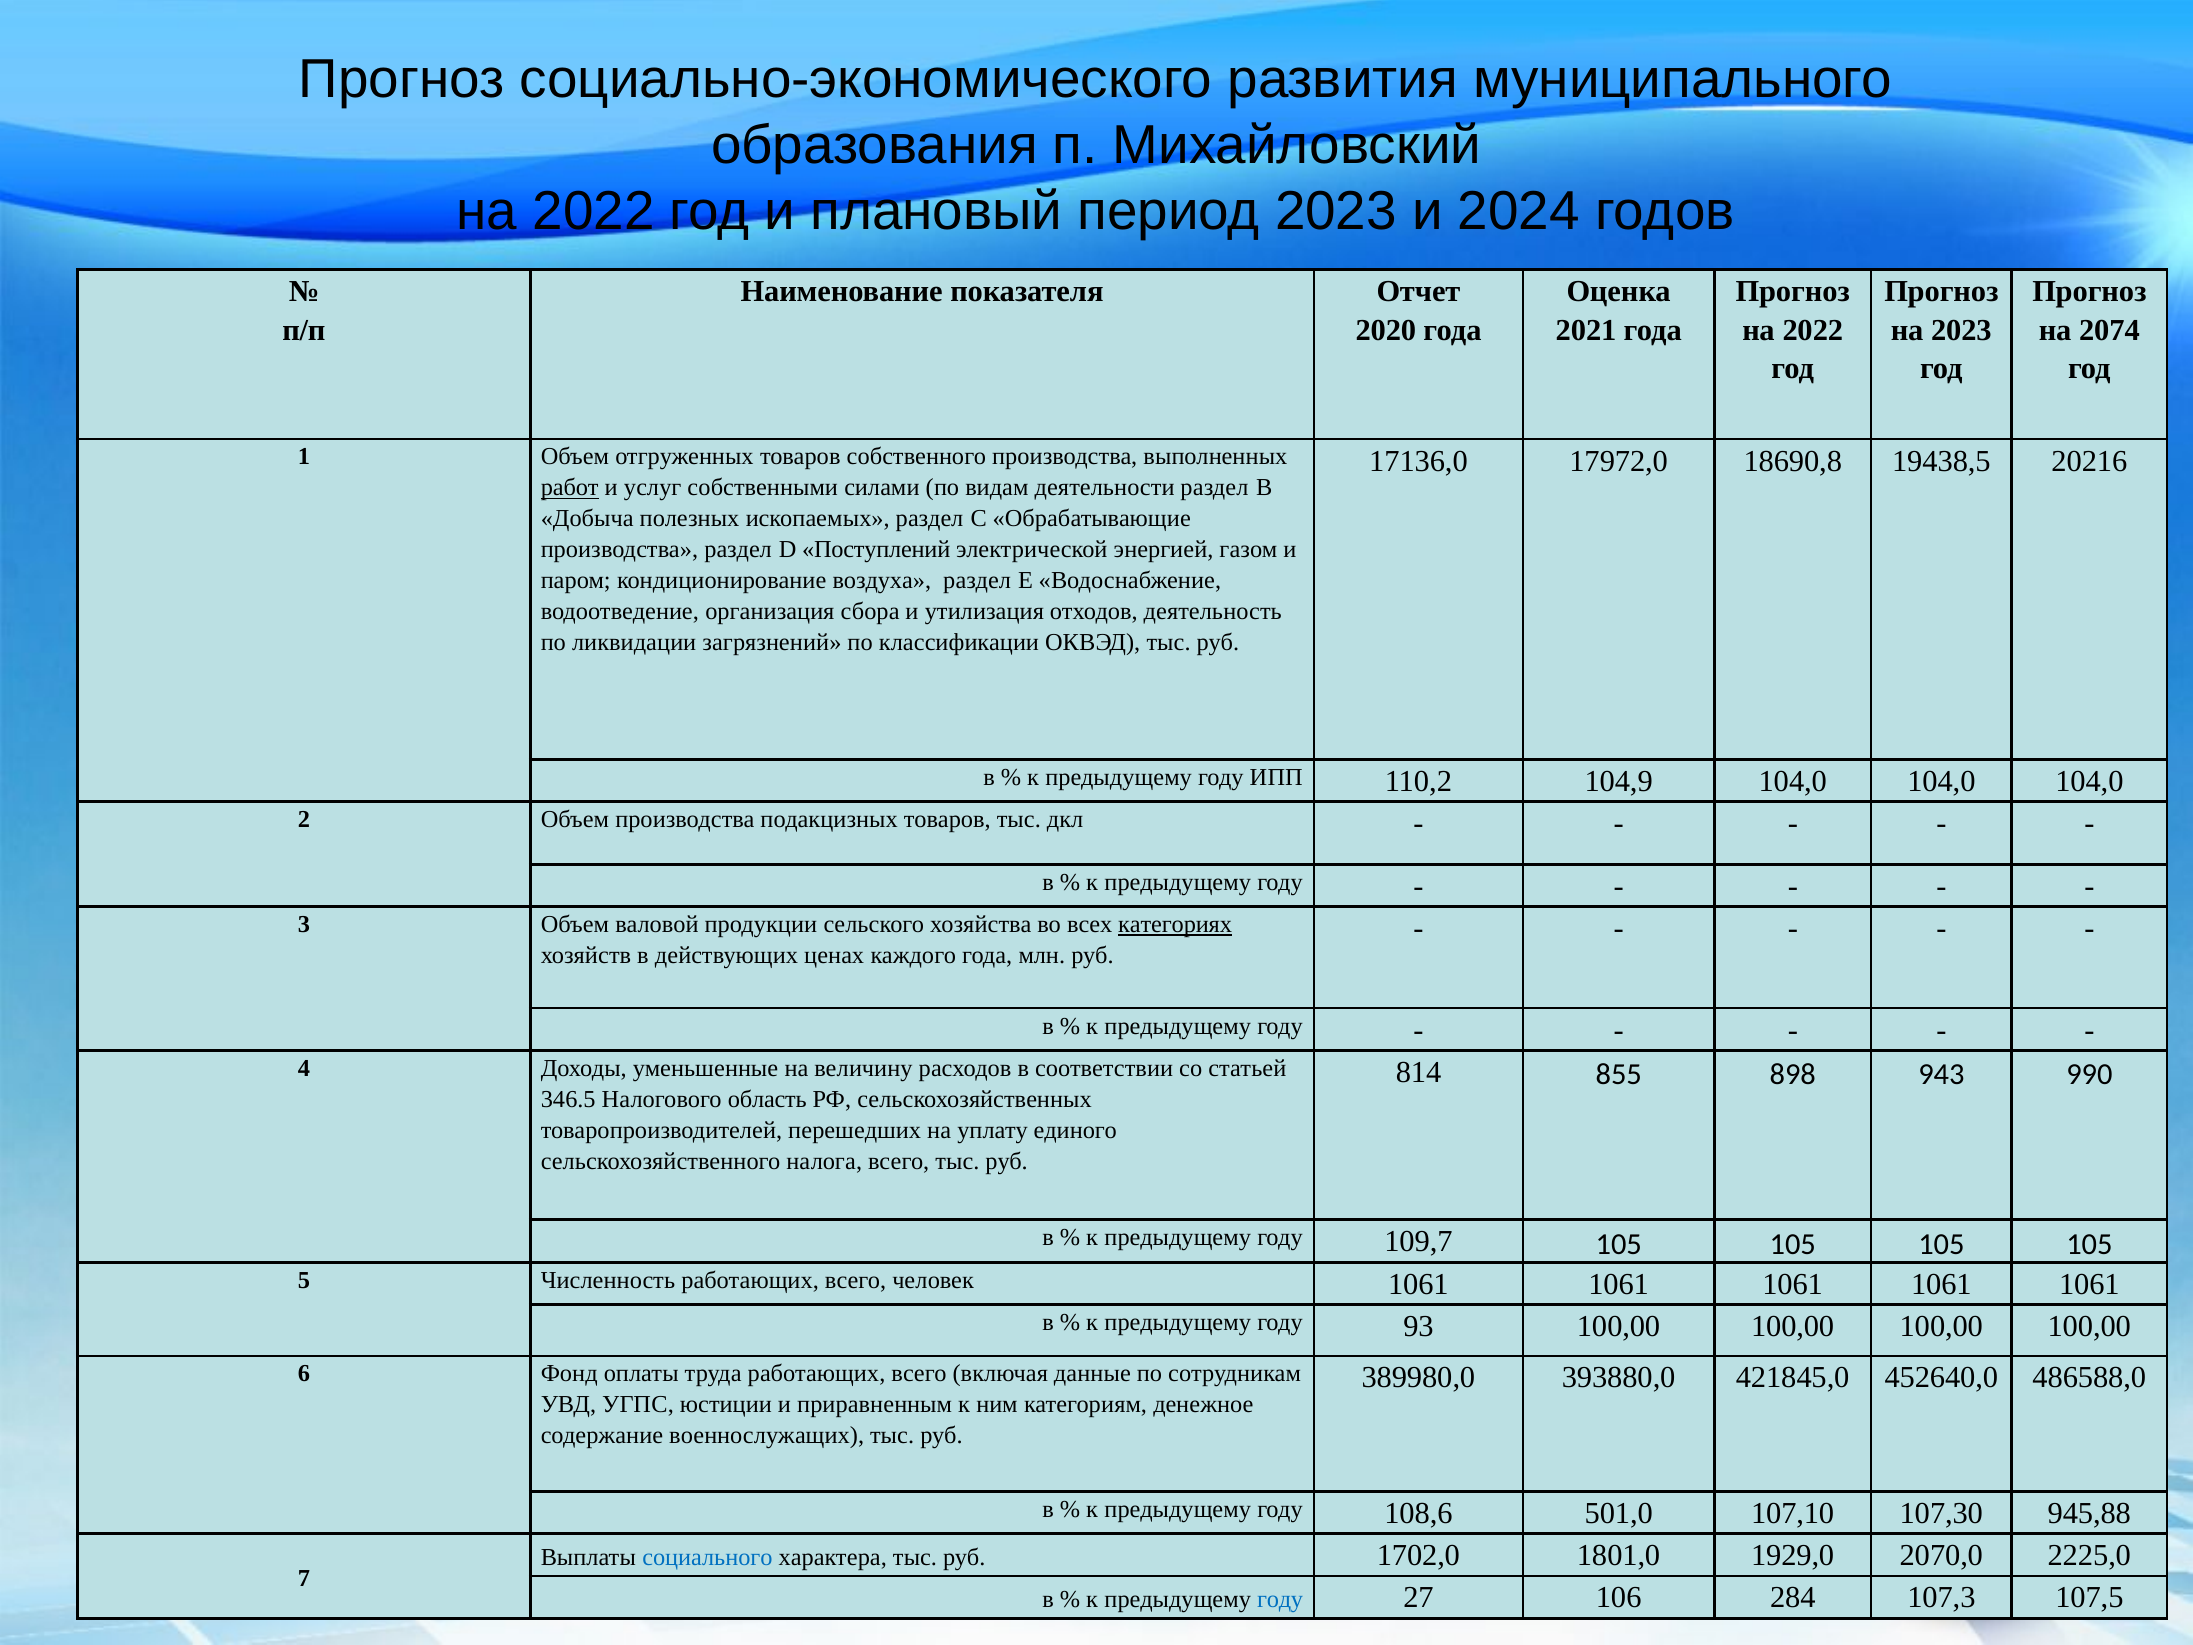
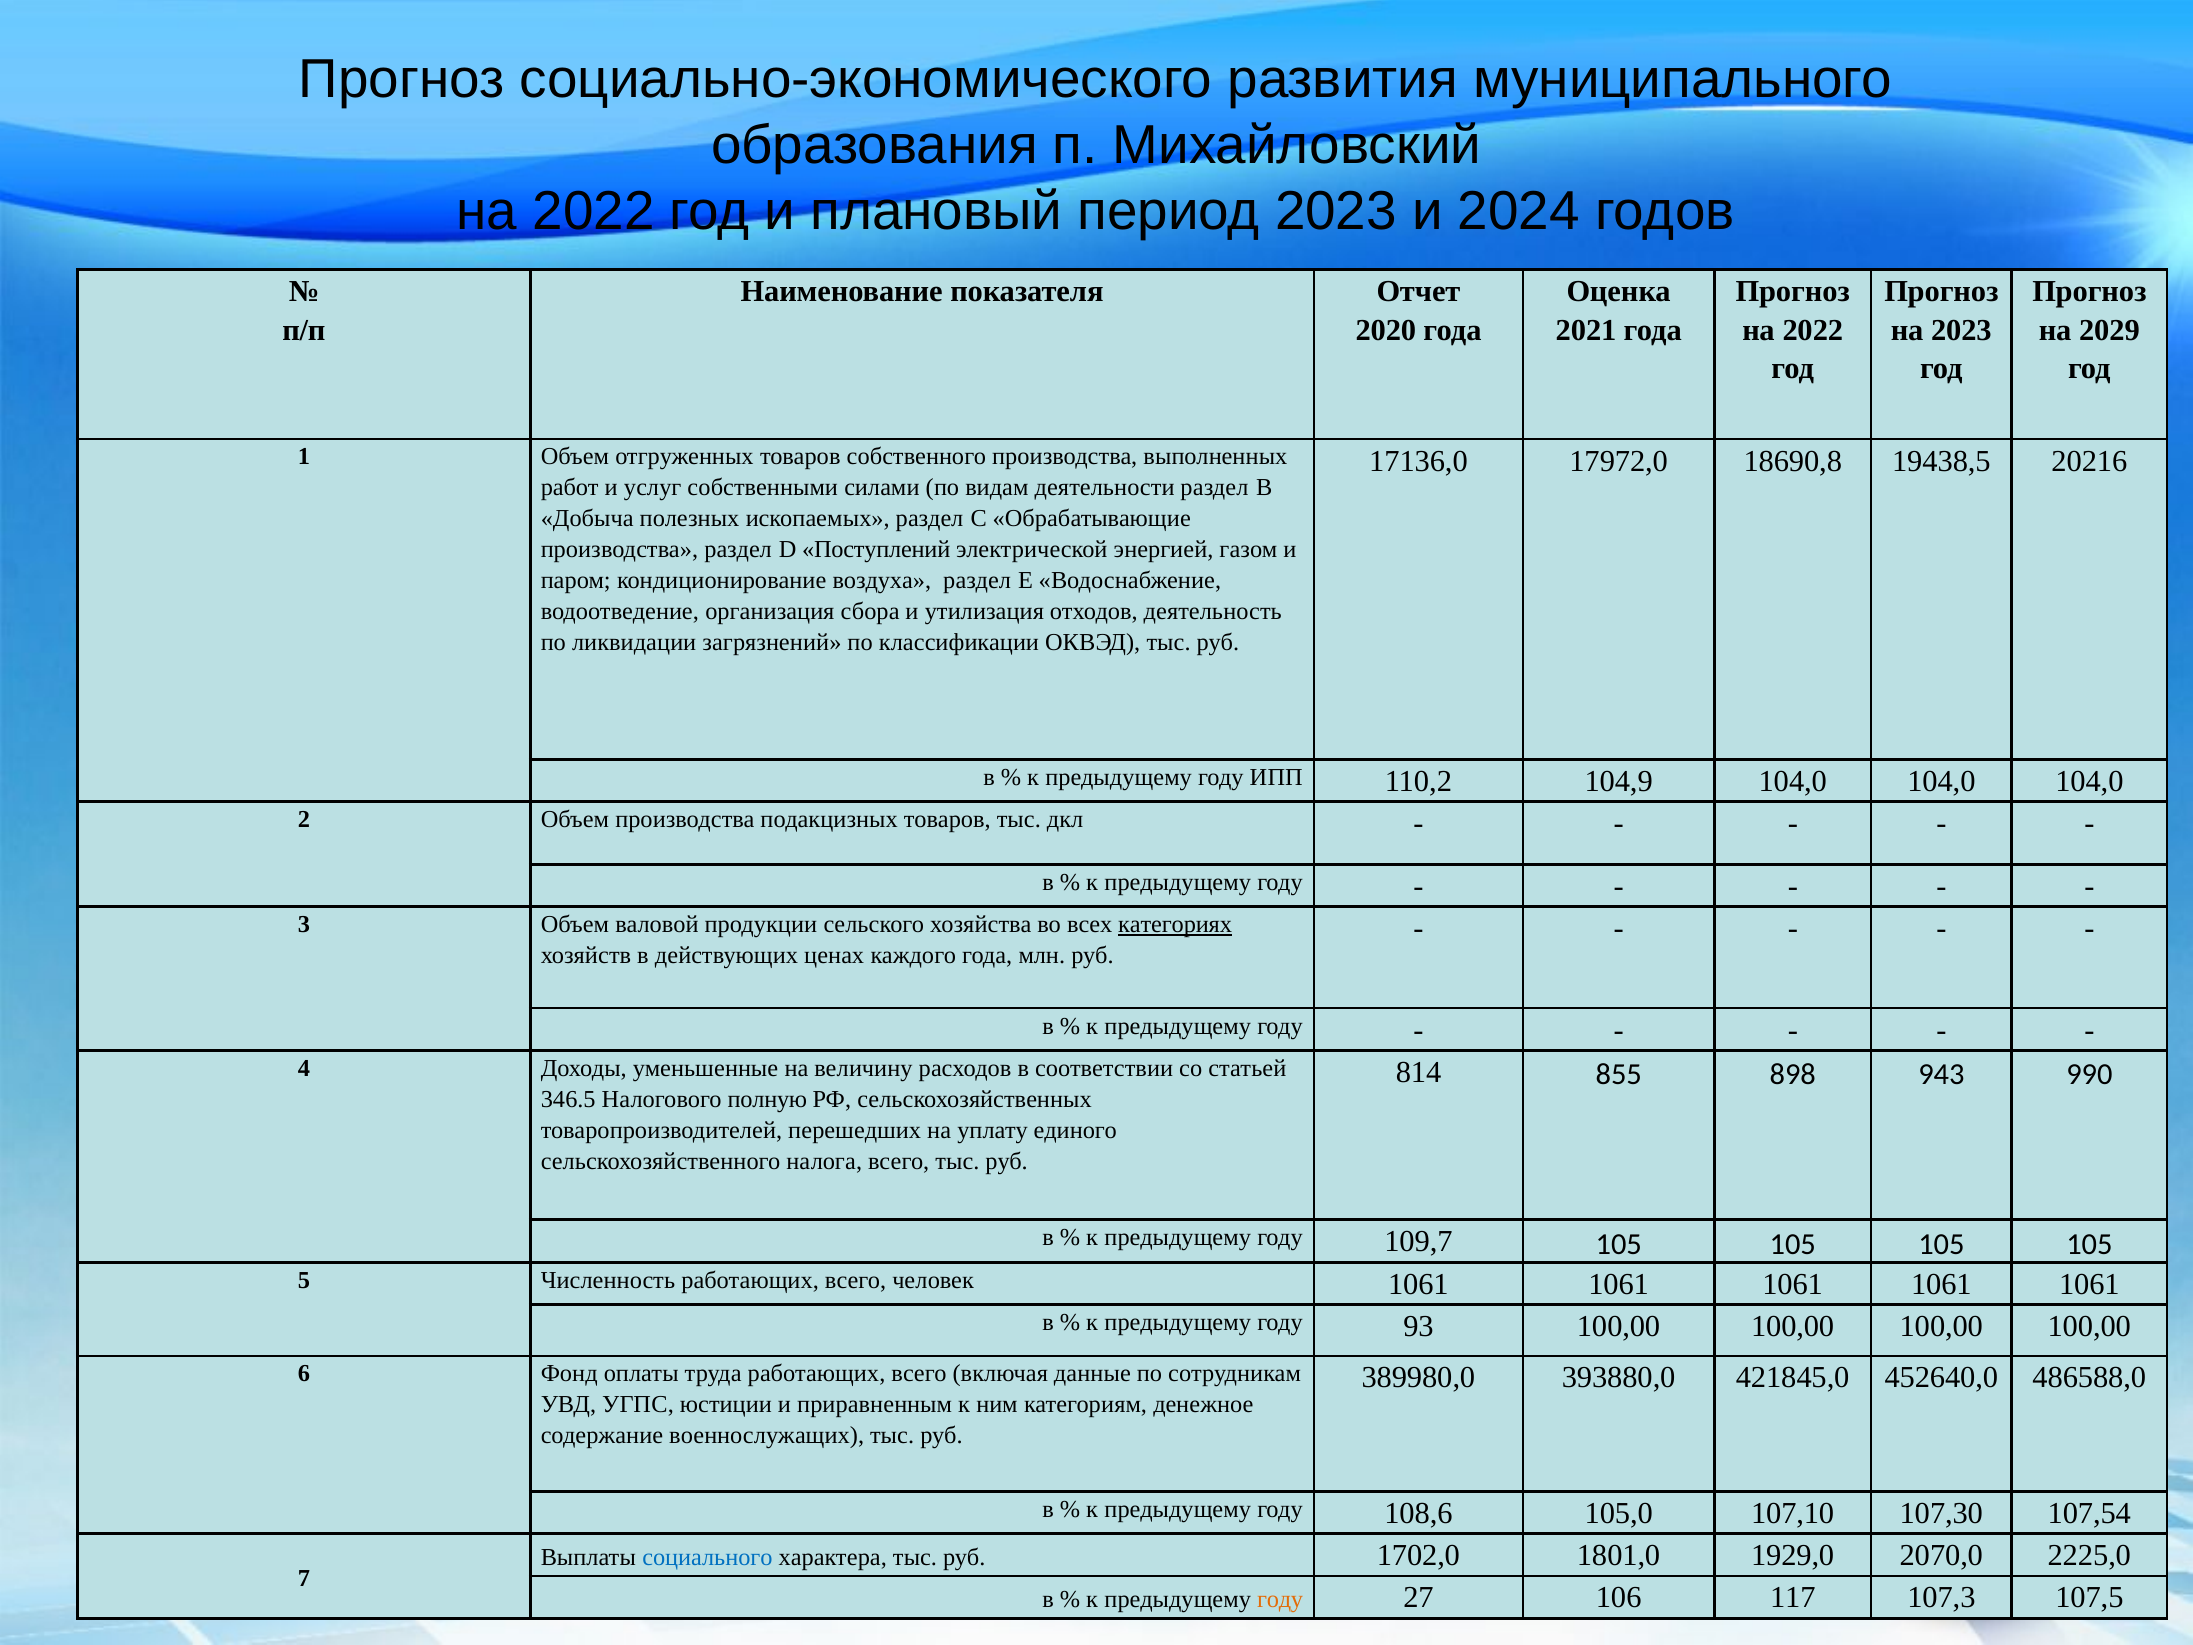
2074: 2074 -> 2029
работ underline: present -> none
область: область -> полную
501,0: 501,0 -> 105,0
945,88: 945,88 -> 107,54
году at (1280, 1599) colour: blue -> orange
284: 284 -> 117
